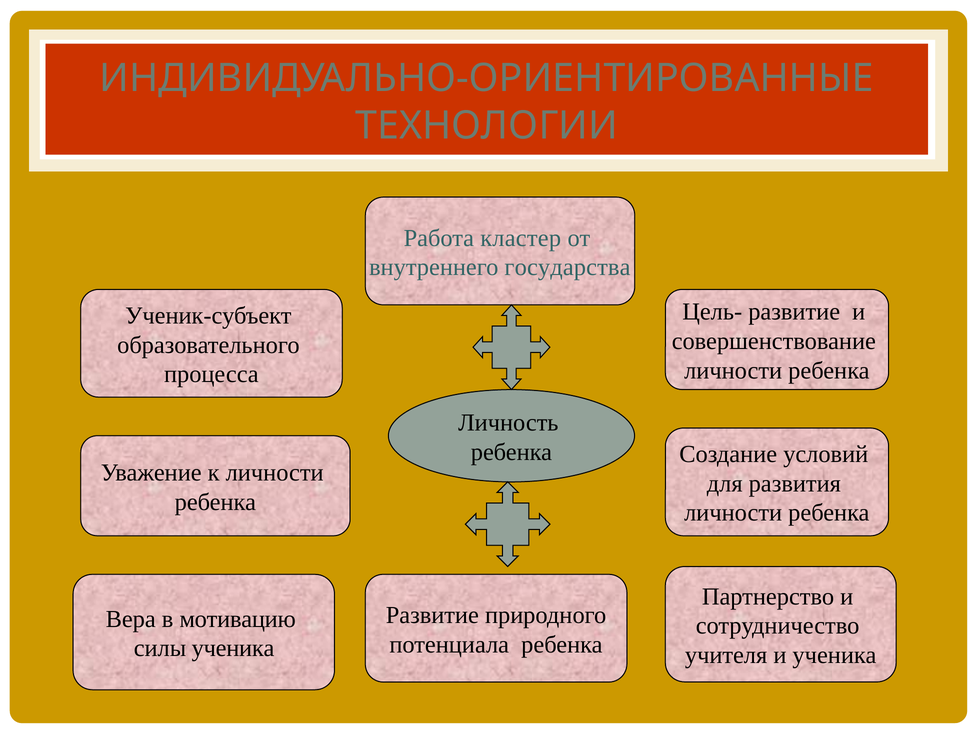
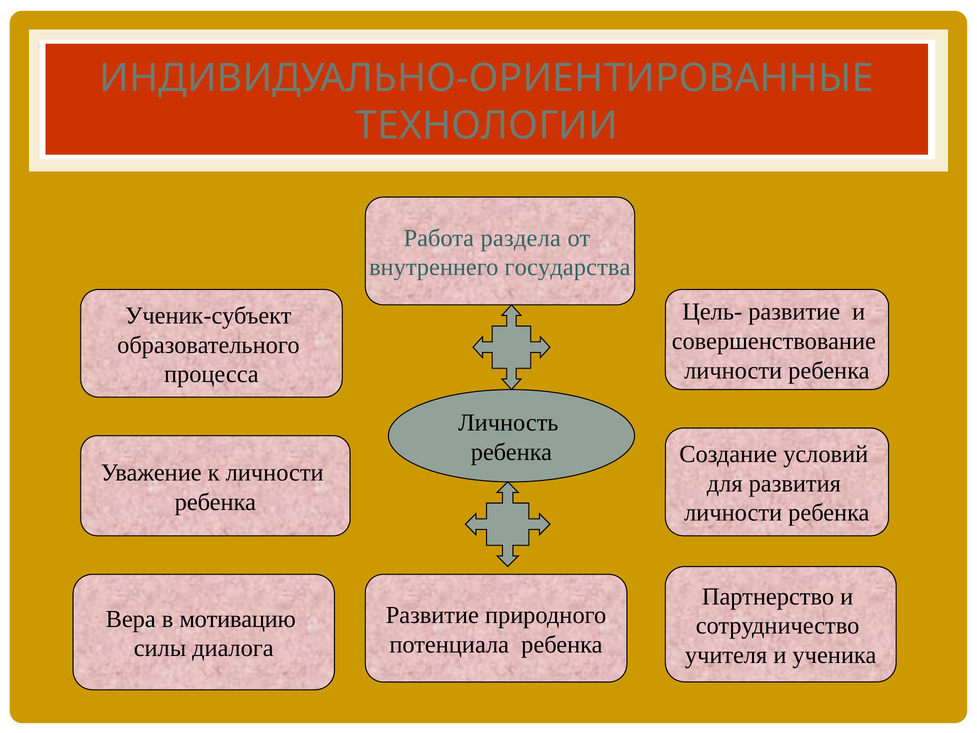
кластер: кластер -> раздела
силы ученика: ученика -> диалога
